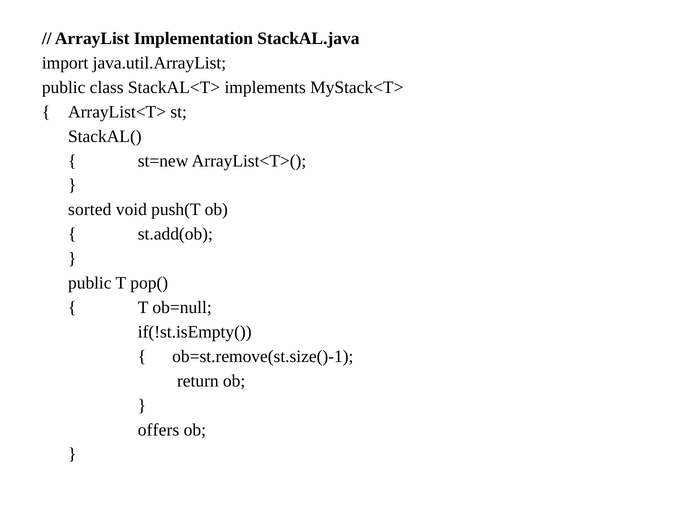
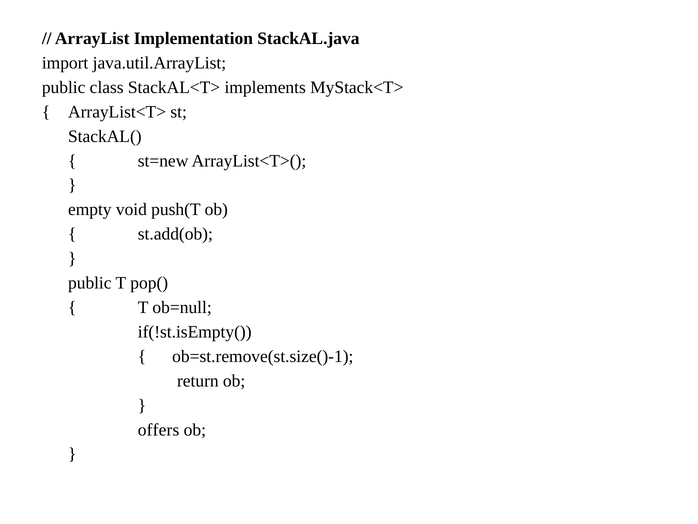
sorted: sorted -> empty
